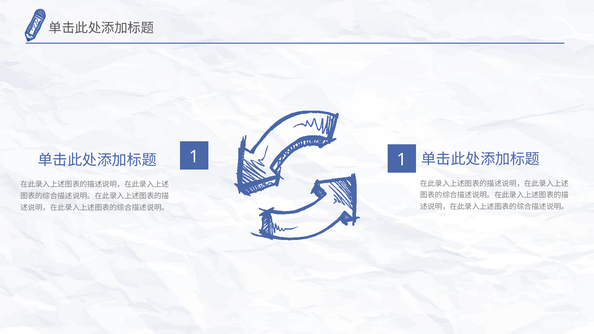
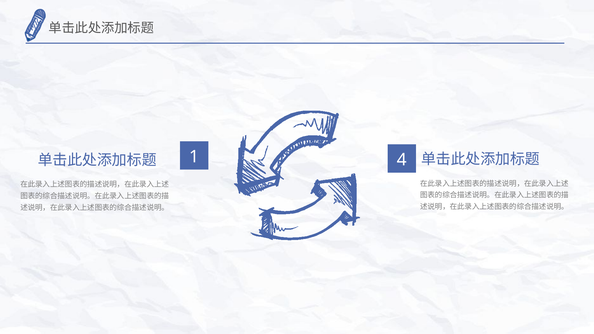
1 at (402, 160): 1 -> 4
